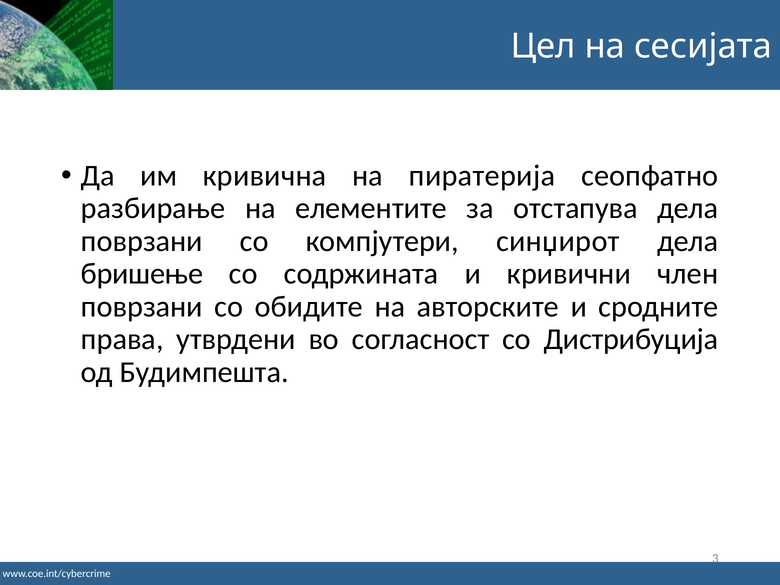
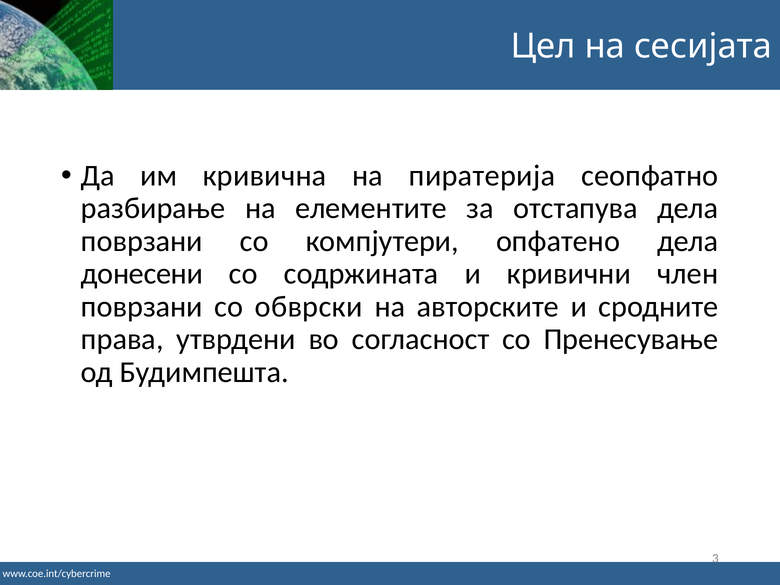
синџирот: синџирот -> опфатено
бришење: бришење -> донесени
обидите: обидите -> обврски
Дистрибуција: Дистрибуција -> Пренесување
